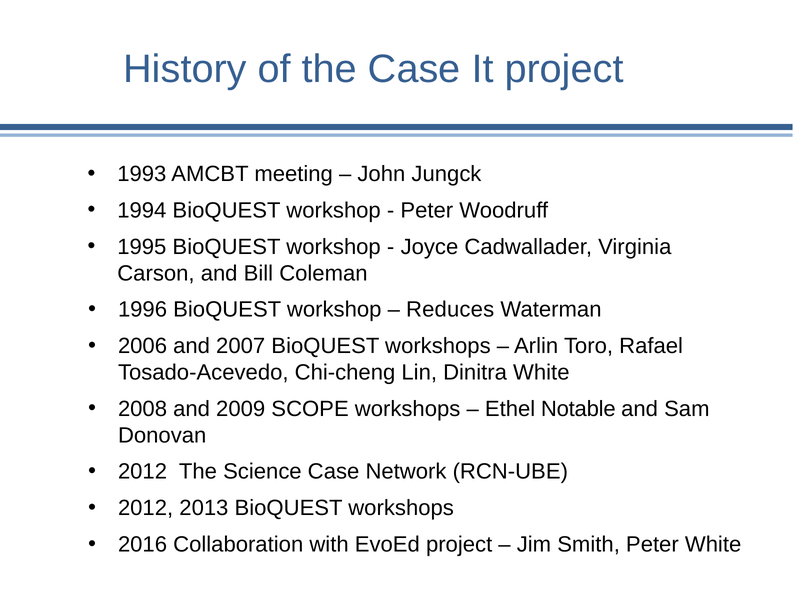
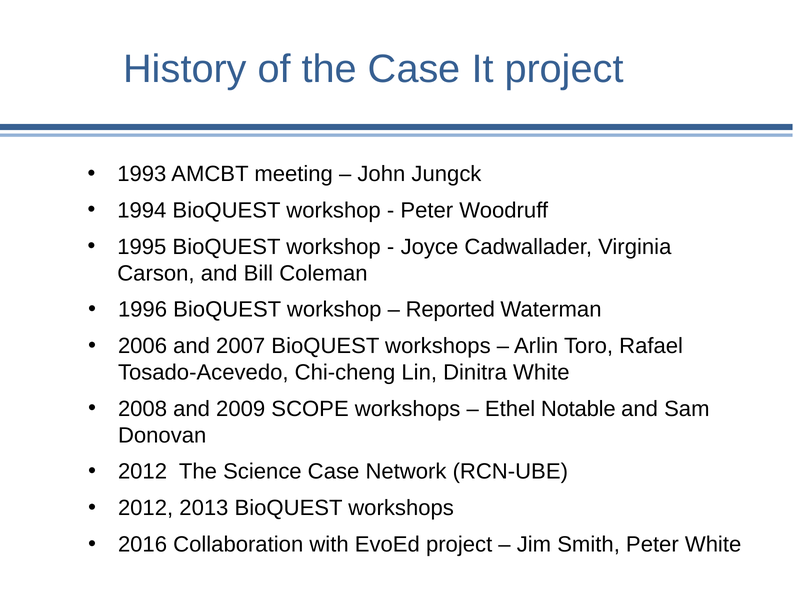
Reduces: Reduces -> Reported
